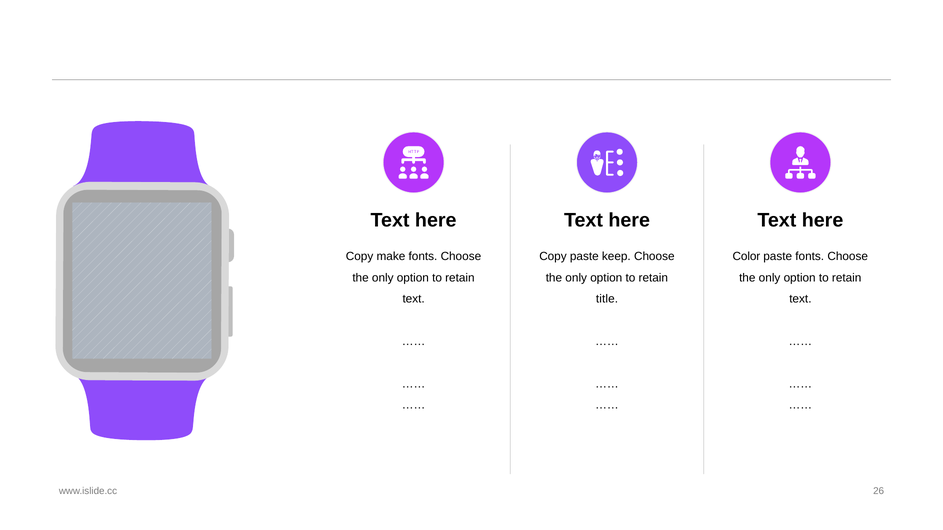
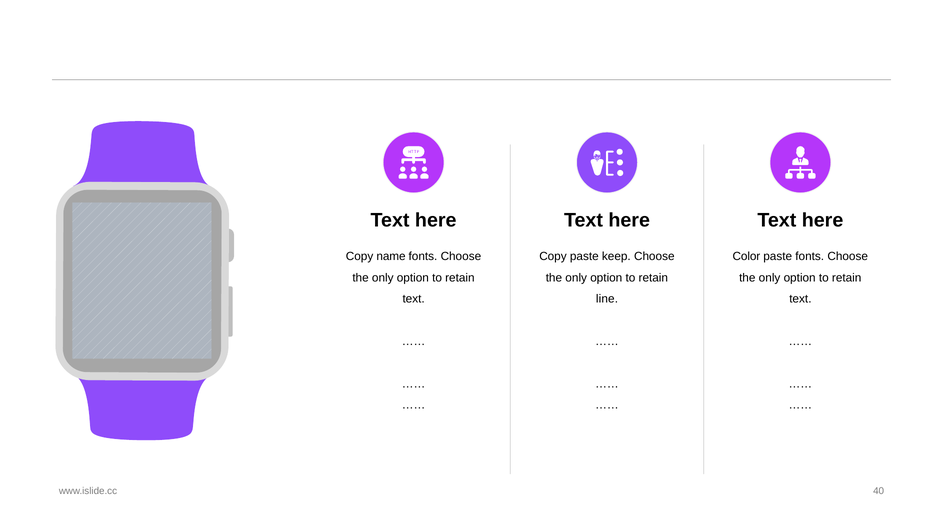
make: make -> name
title: title -> line
26: 26 -> 40
